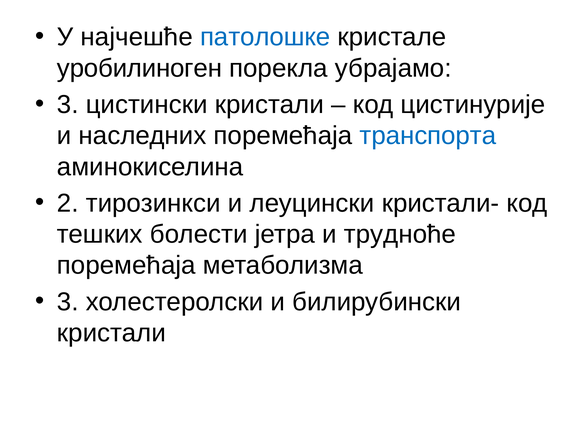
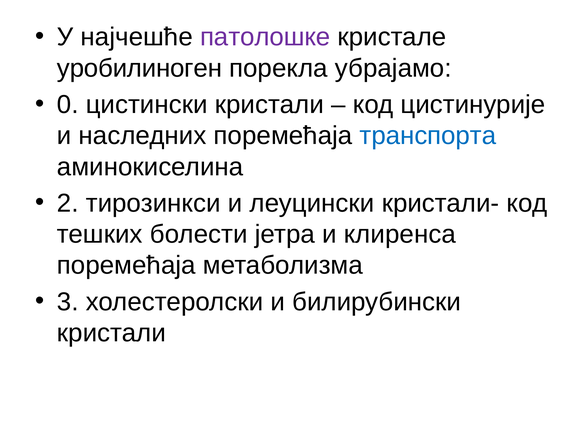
патолошке colour: blue -> purple
3 at (68, 104): 3 -> 0
трудноће: трудноће -> клиренса
